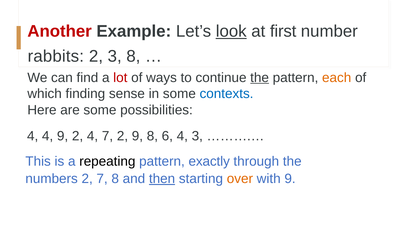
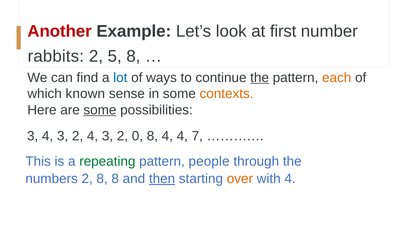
look underline: present -> none
2 3: 3 -> 5
lot colour: red -> blue
finding: finding -> known
contexts colour: blue -> orange
some at (100, 110) underline: none -> present
4 at (33, 136): 4 -> 3
9 at (63, 136): 9 -> 3
2 4 7: 7 -> 3
2 9: 9 -> 0
8 6: 6 -> 4
4 3: 3 -> 7
repeating colour: black -> green
exactly: exactly -> people
2 7: 7 -> 8
with 9: 9 -> 4
